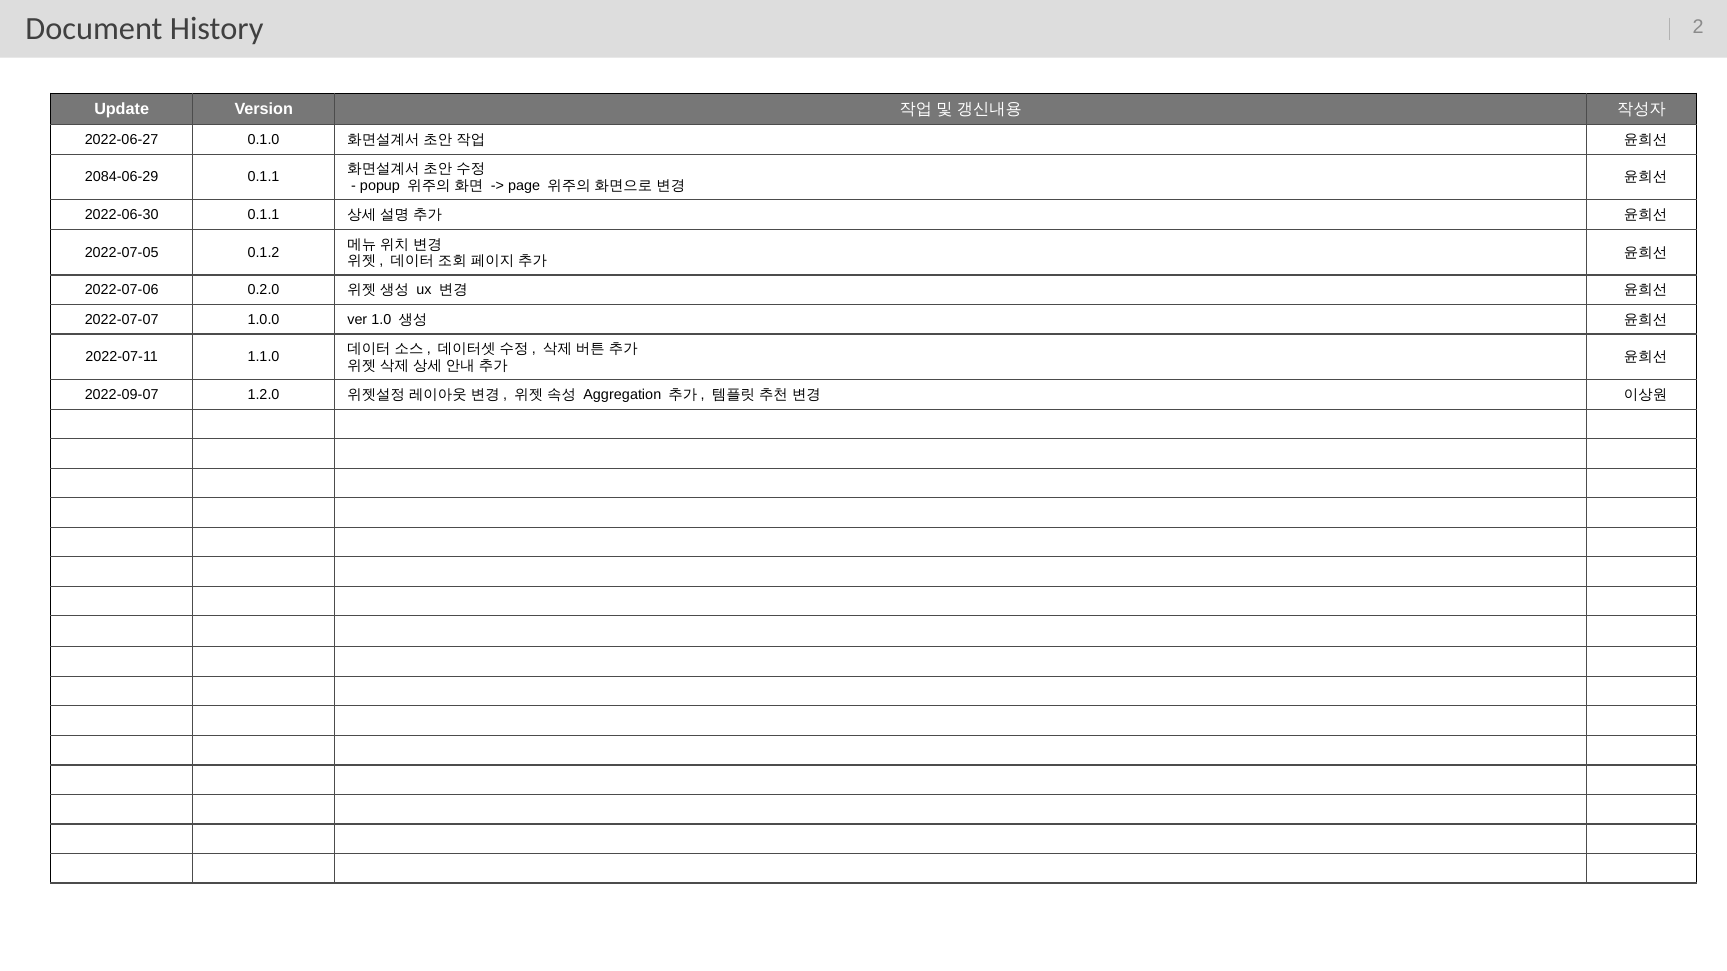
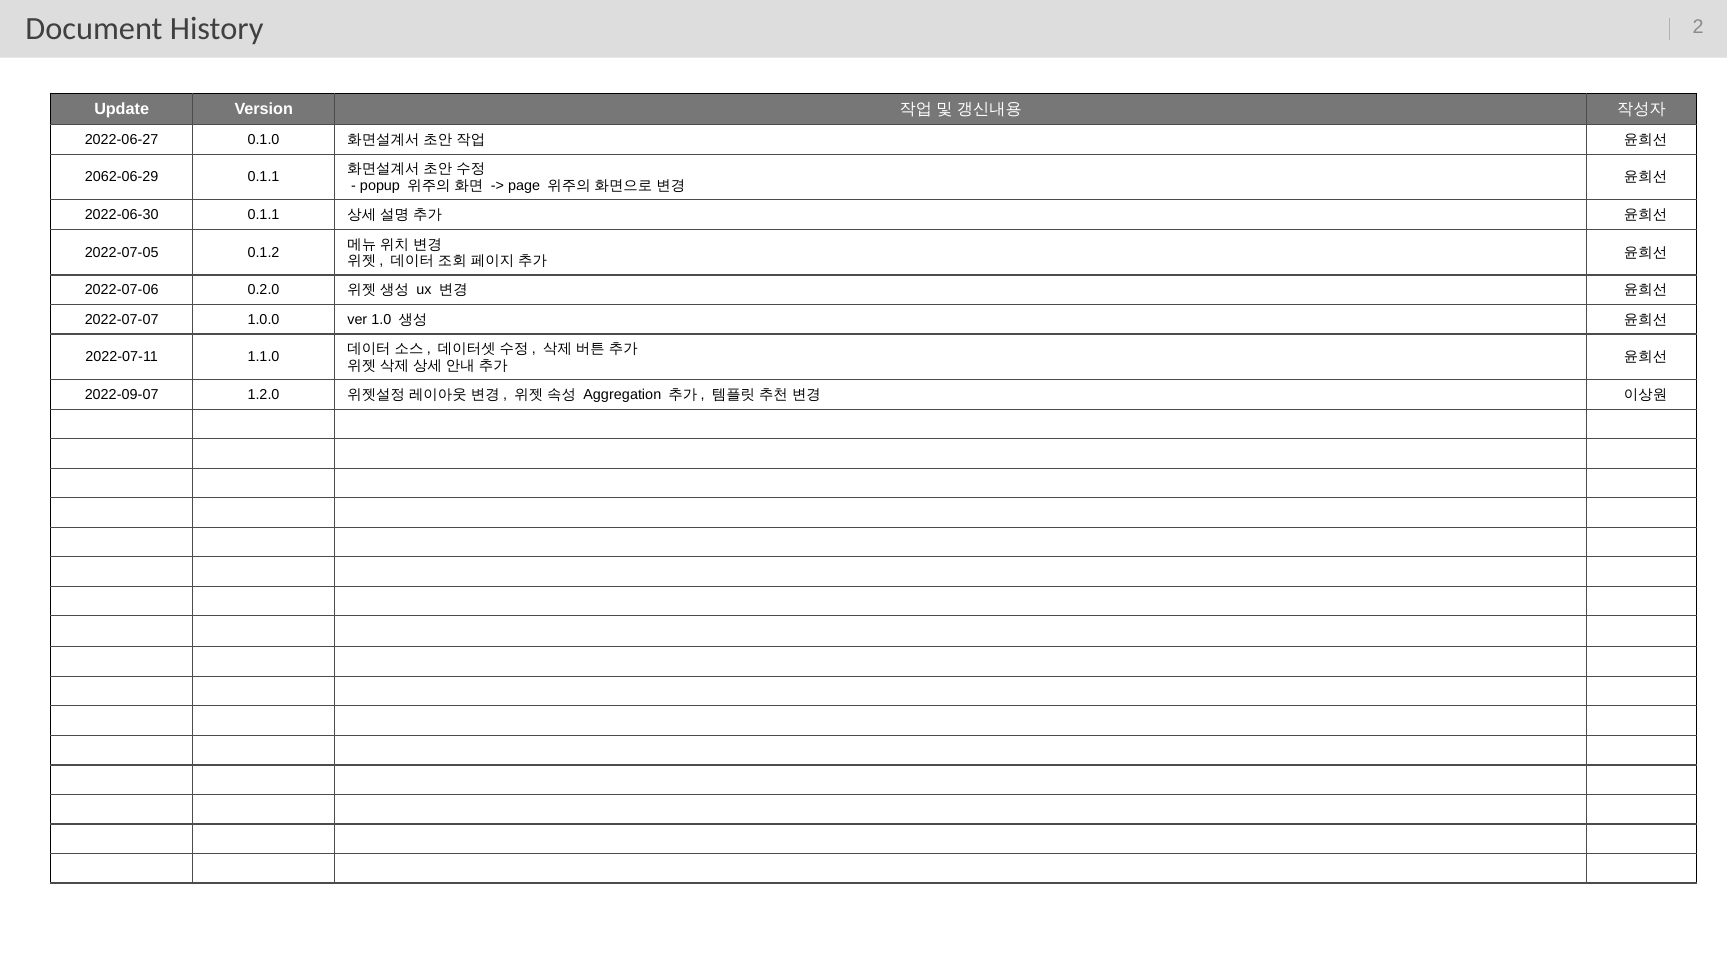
2084-06-29: 2084-06-29 -> 2062-06-29
